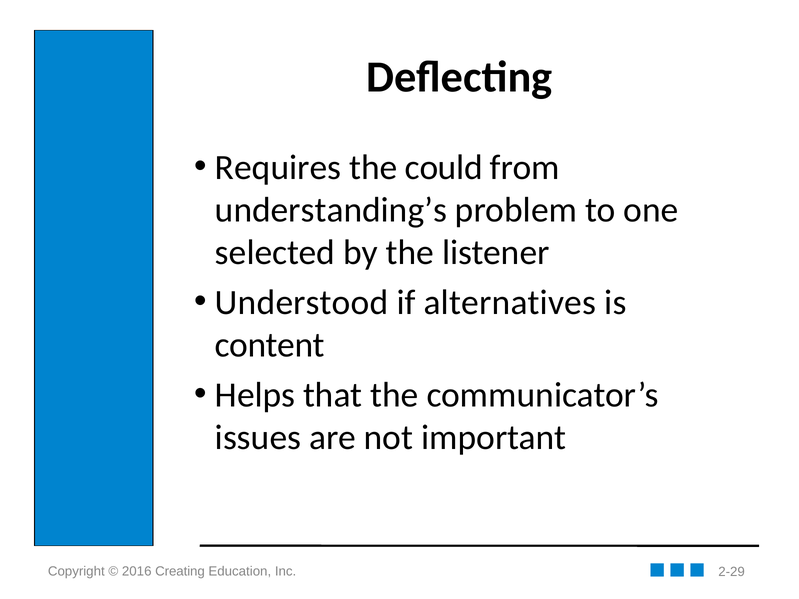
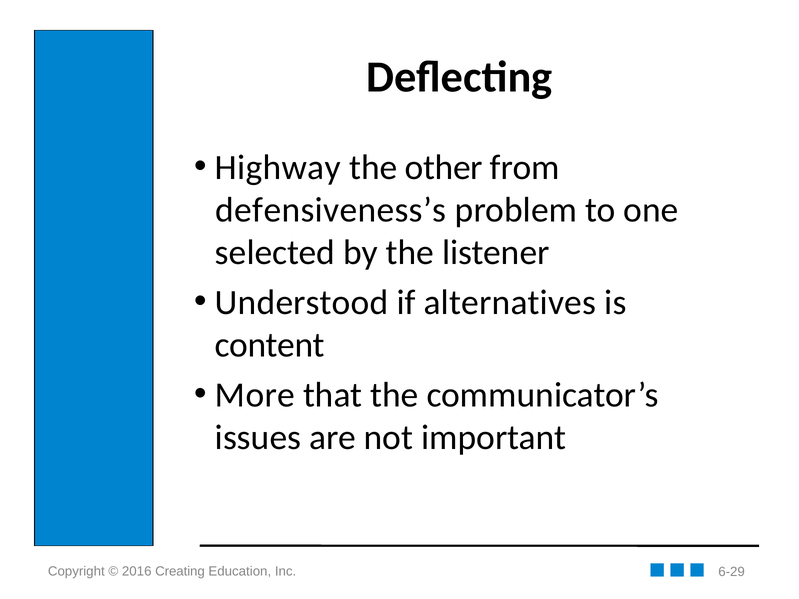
Requires: Requires -> Highway
could: could -> other
understanding’s: understanding’s -> defensiveness’s
Helps: Helps -> More
2-29: 2-29 -> 6-29
